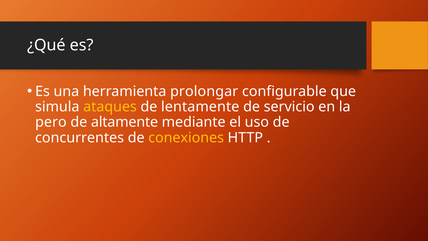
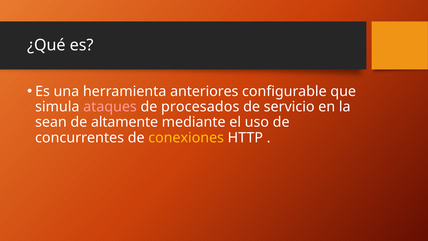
prolongar: prolongar -> anteriores
ataques colour: yellow -> pink
lentamente: lentamente -> procesados
pero: pero -> sean
